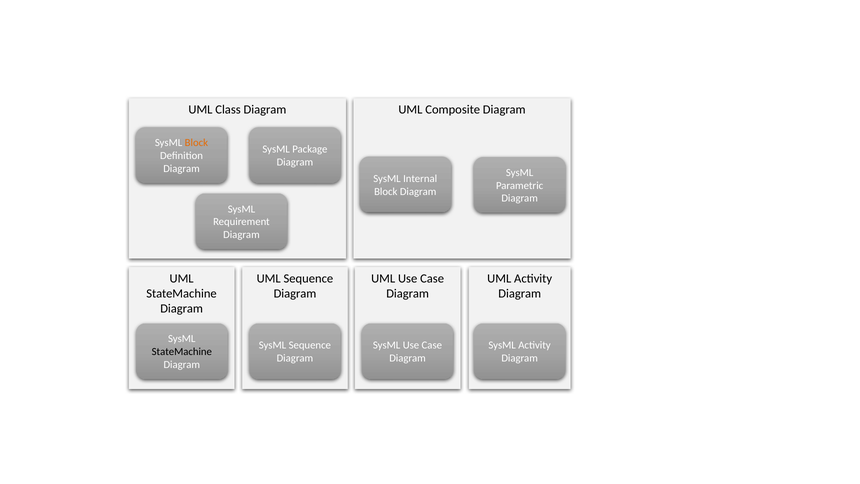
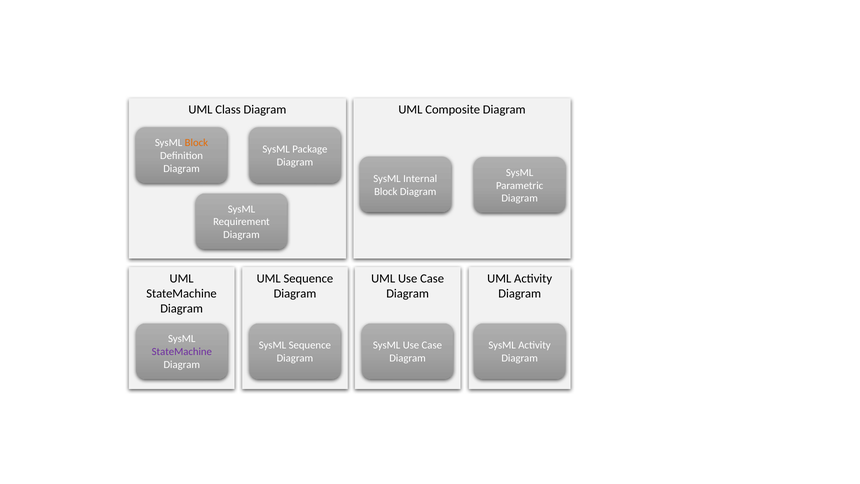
StateMachine at (182, 352) colour: black -> purple
